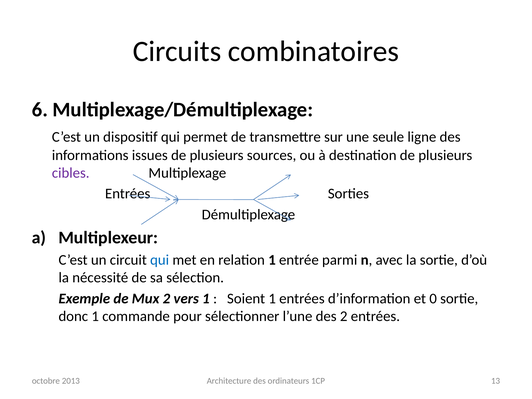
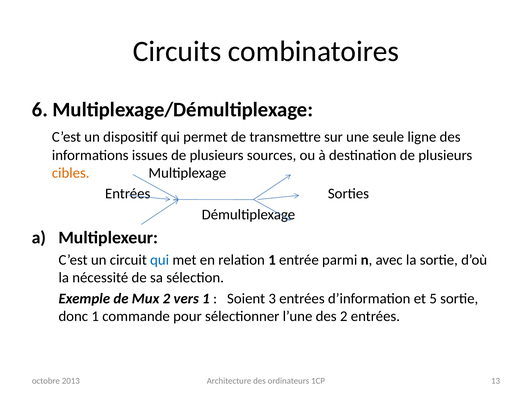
cibles colour: purple -> orange
Soient 1: 1 -> 3
0: 0 -> 5
